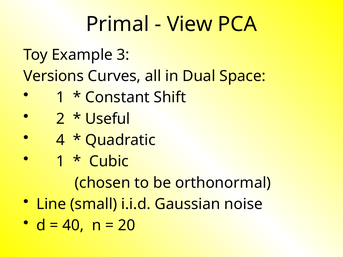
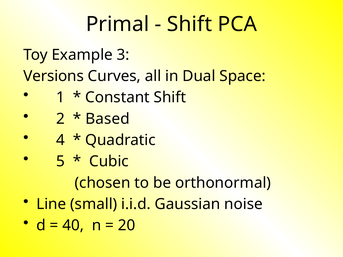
View at (190, 24): View -> Shift
Useful: Useful -> Based
1 at (61, 162): 1 -> 5
